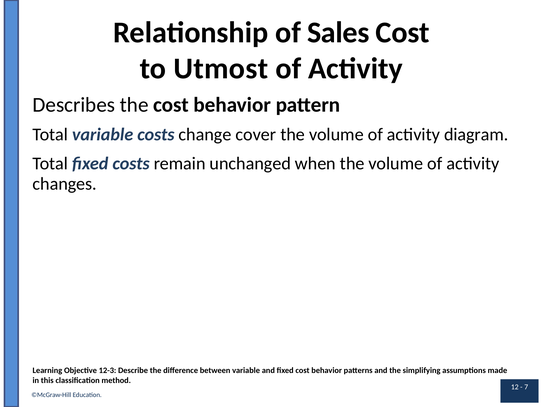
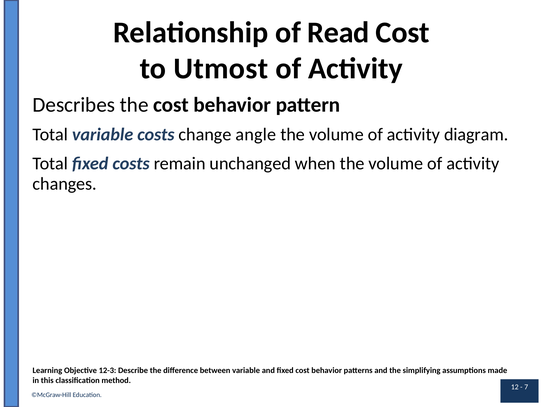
Sales: Sales -> Read
cover: cover -> angle
